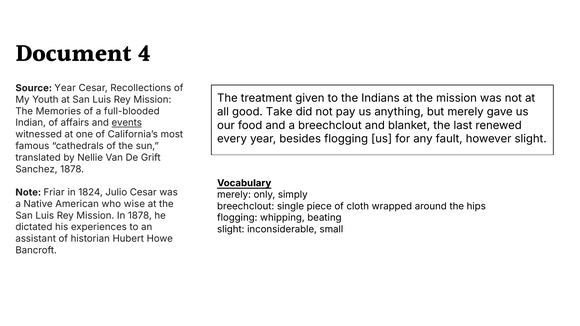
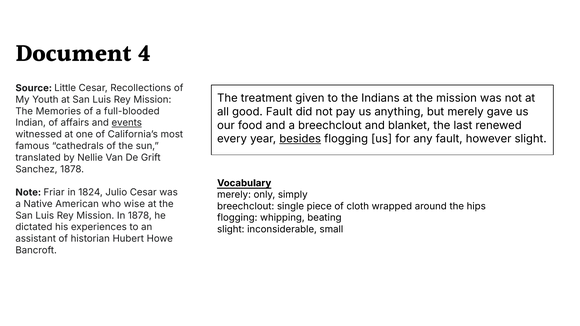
Source Year: Year -> Little
good Take: Take -> Fault
besides underline: none -> present
